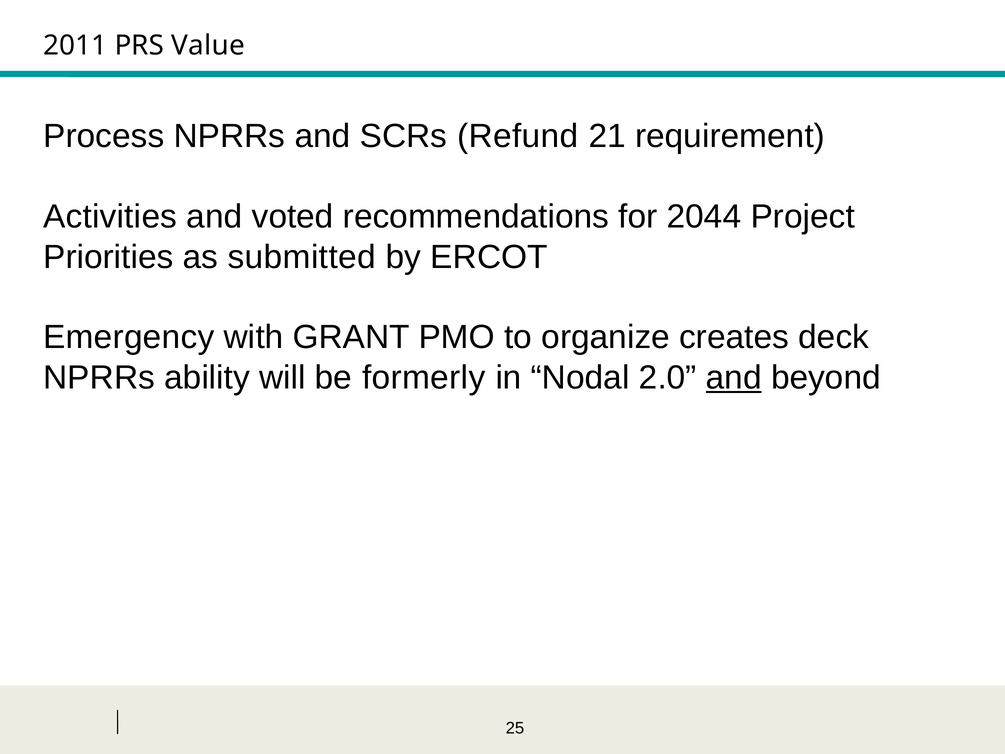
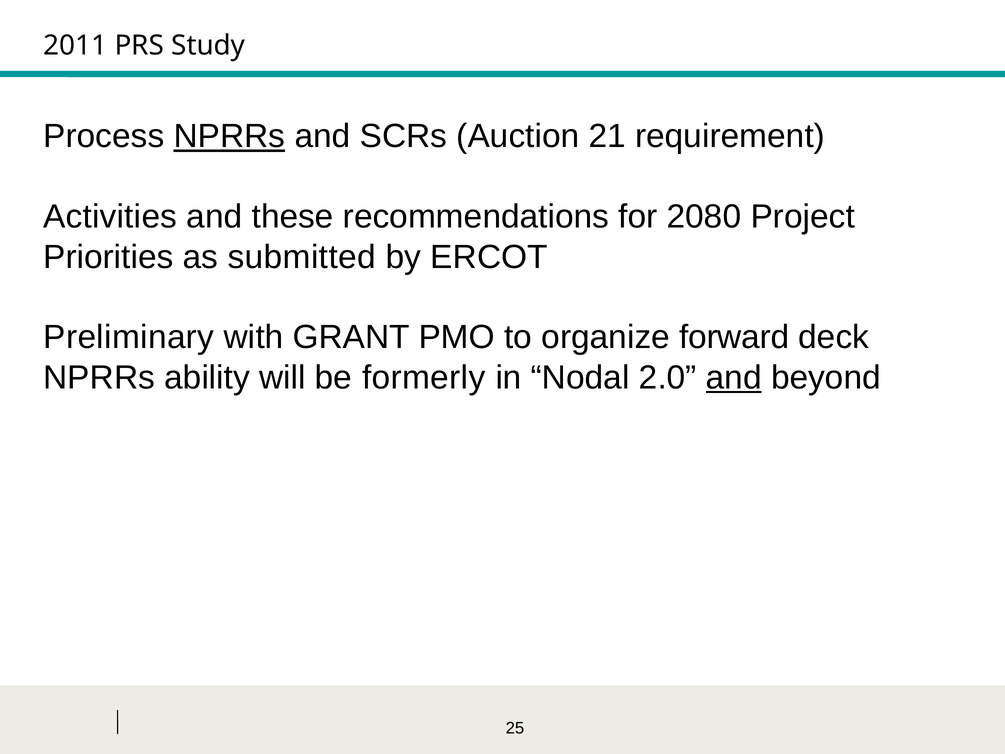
Value: Value -> Study
NPRRs at (229, 136) underline: none -> present
Refund: Refund -> Auction
voted: voted -> these
2044: 2044 -> 2080
Emergency: Emergency -> Preliminary
creates: creates -> forward
